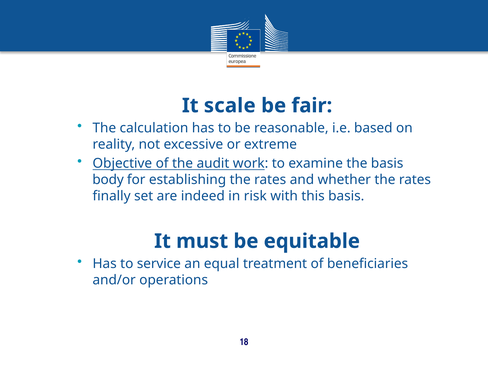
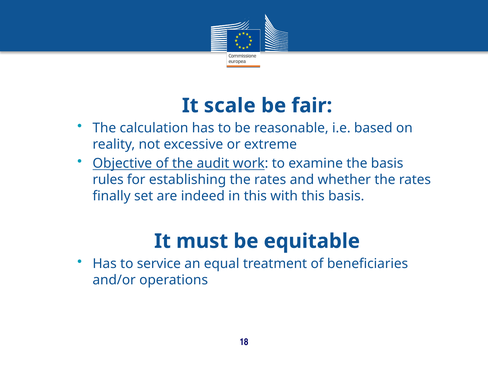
body: body -> rules
in risk: risk -> this
